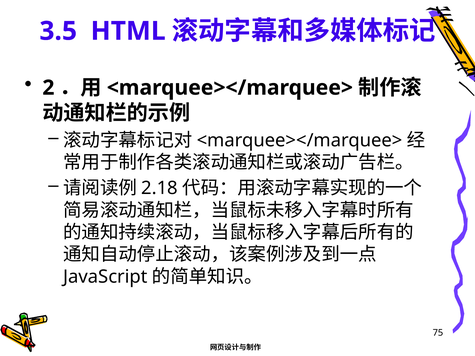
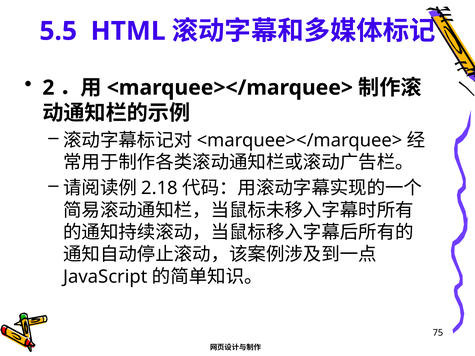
3.5: 3.5 -> 5.5
